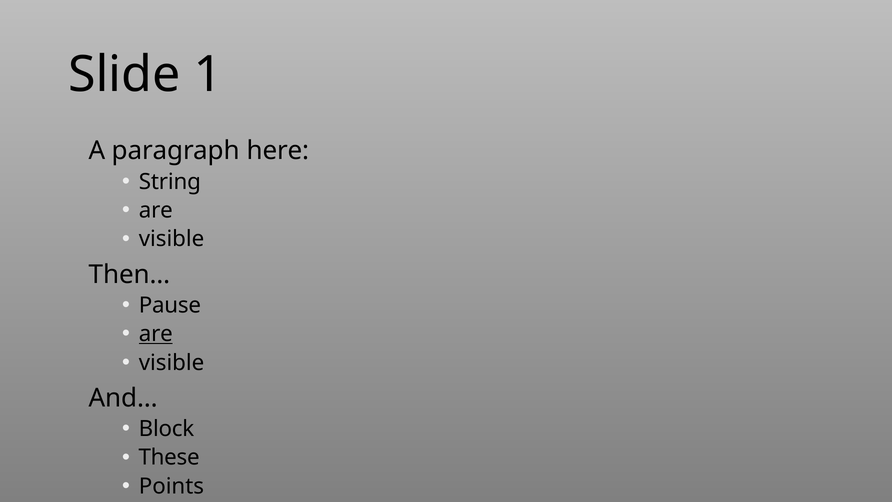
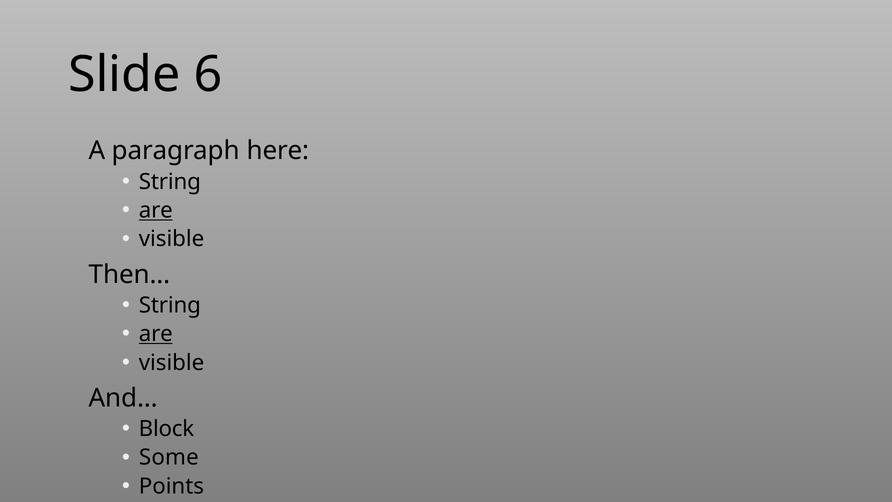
1: 1 -> 6
are at (156, 210) underline: none -> present
Pause at (170, 305): Pause -> String
These: These -> Some
